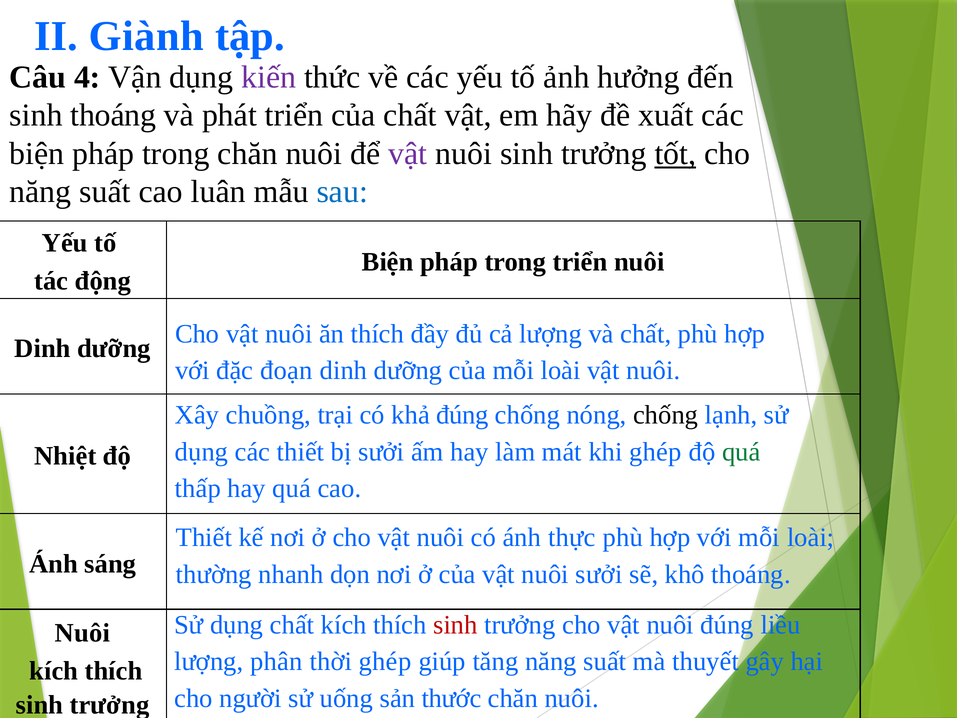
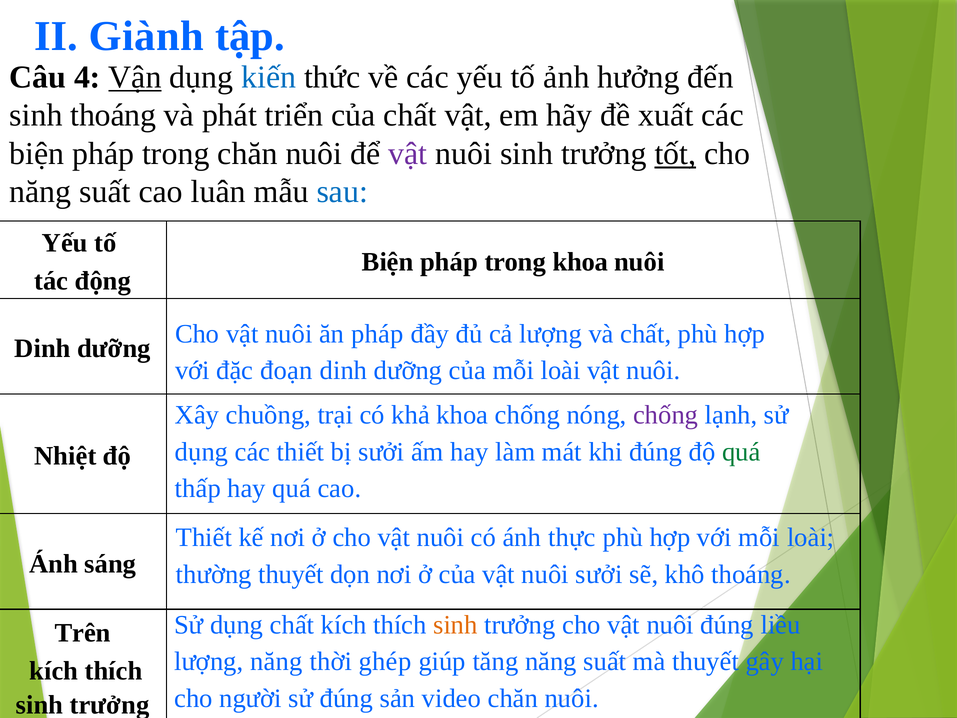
Vận underline: none -> present
kiến colour: purple -> blue
trong triển: triển -> khoa
ăn thích: thích -> pháp
khả đúng: đúng -> khoa
chống at (666, 415) colour: black -> purple
khi ghép: ghép -> đúng
thường nhanh: nhanh -> thuyết
sinh at (455, 625) colour: red -> orange
Nuôi at (82, 633): Nuôi -> Trên
lượng phân: phân -> năng
sử uống: uống -> đúng
thước: thước -> video
